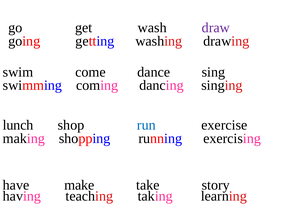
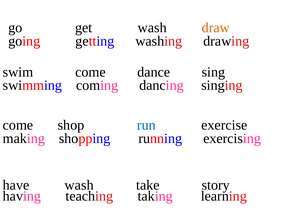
draw colour: purple -> orange
lunch at (18, 125): lunch -> come
have make: make -> wash
